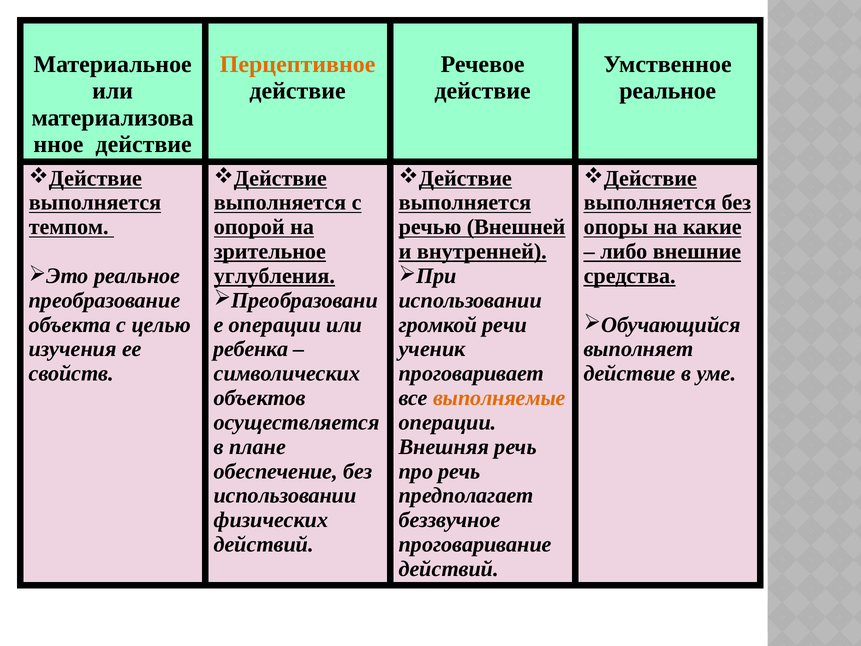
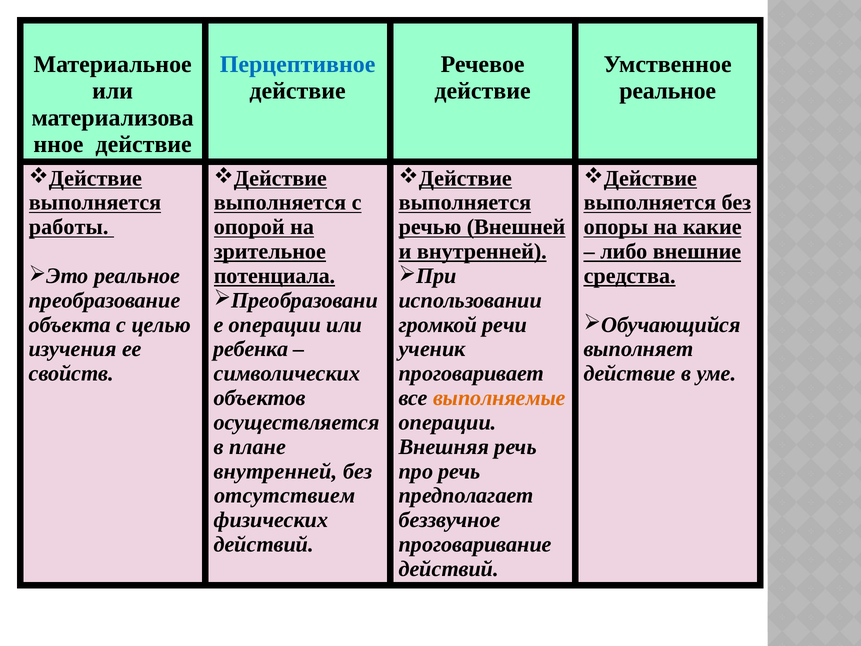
Перцептивное colour: orange -> blue
темпом: темпом -> работы
углубления: углубления -> потенциала
обеспечение at (276, 471): обеспечение -> внутренней
использовании at (285, 495): использовании -> отсутствием
